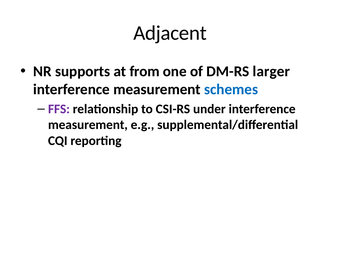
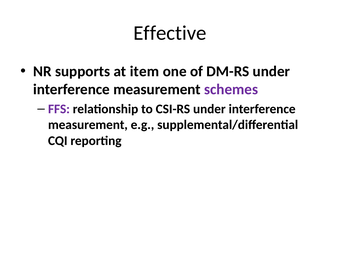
Adjacent: Adjacent -> Effective
from: from -> item
DM-RS larger: larger -> under
schemes colour: blue -> purple
